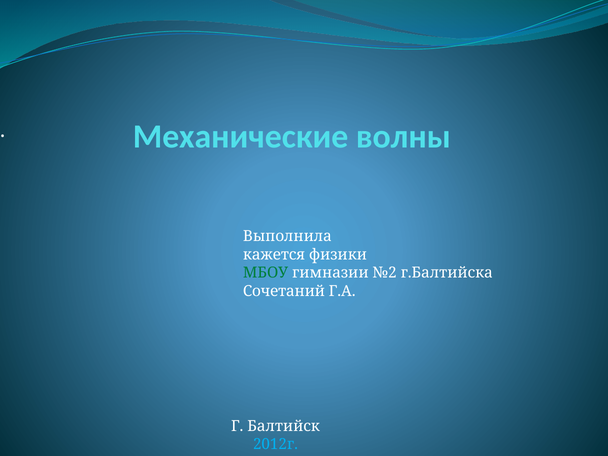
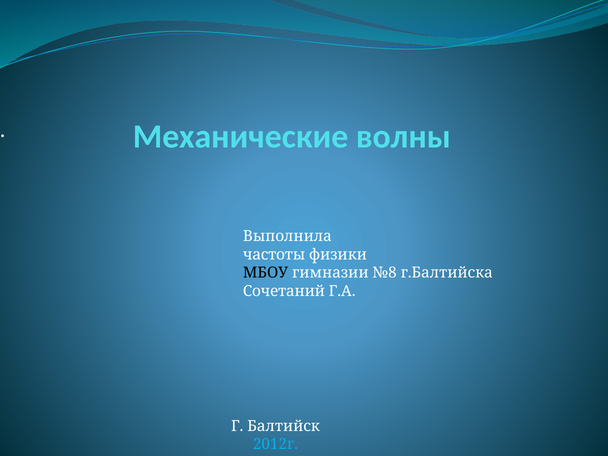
кажется: кажется -> частоты
МБОУ colour: green -> black
№2: №2 -> №8
